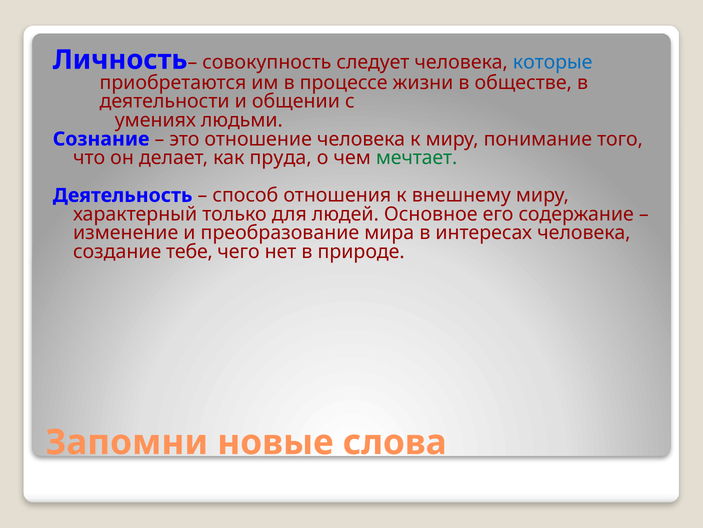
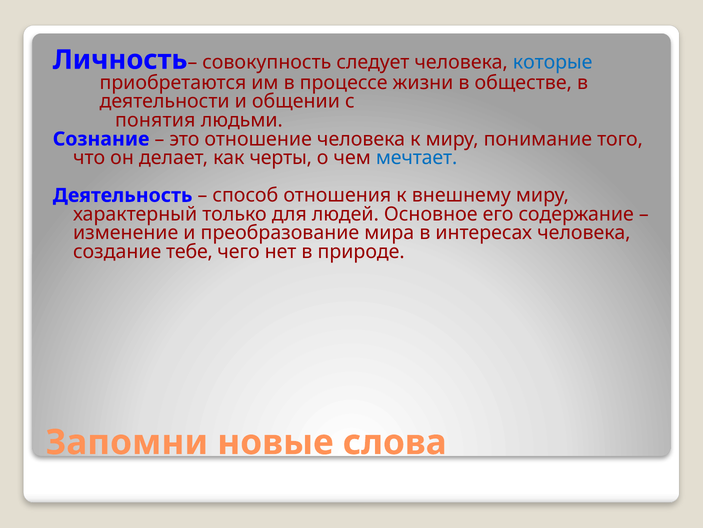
умениях: умениях -> понятия
пруда: пруда -> черты
мечтает colour: green -> blue
